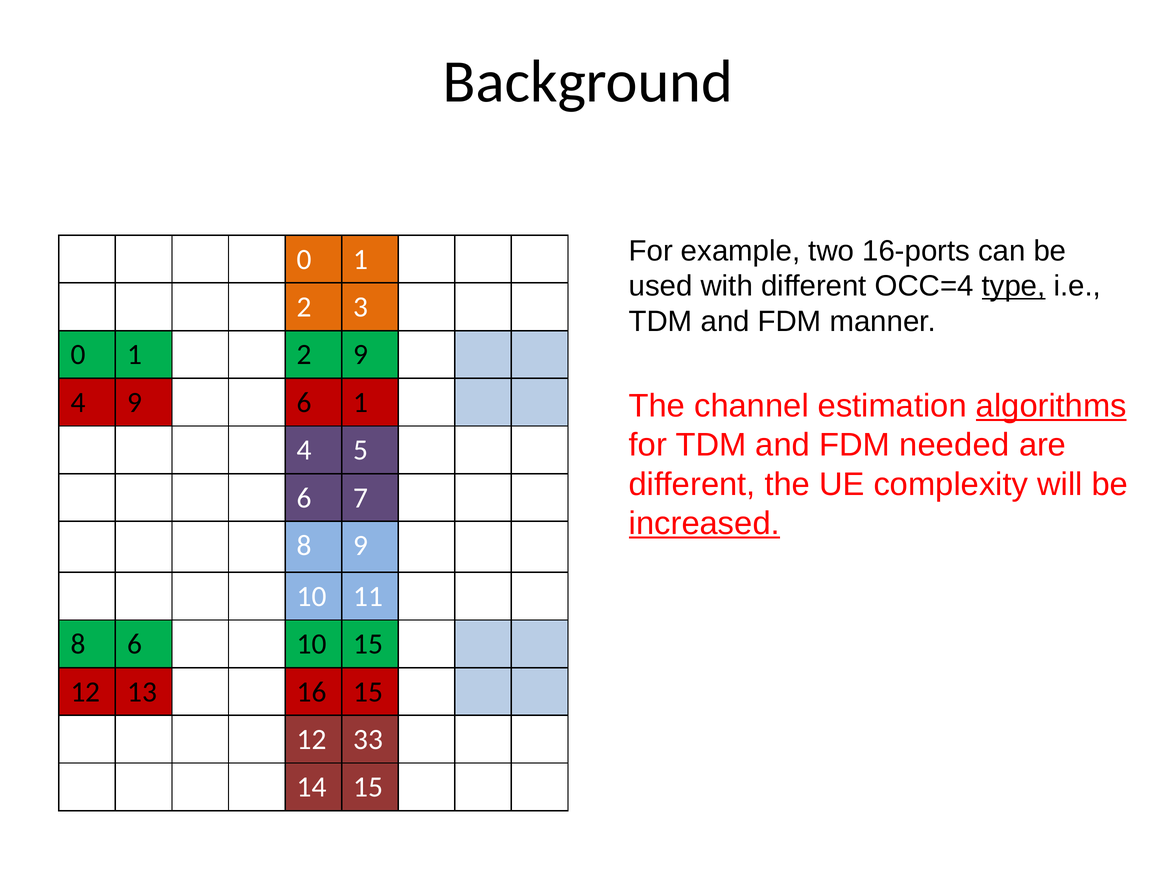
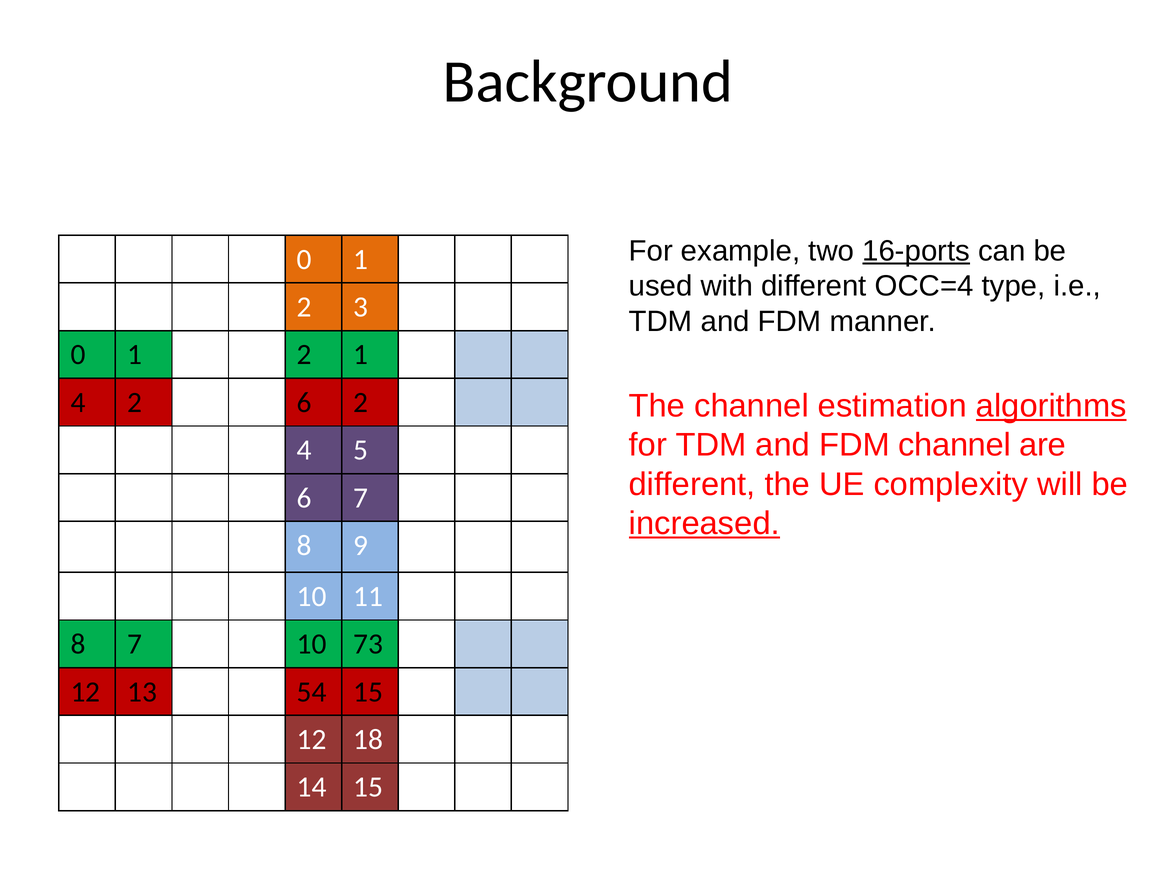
16-ports underline: none -> present
type underline: present -> none
2 9: 9 -> 1
4 9: 9 -> 2
6 1: 1 -> 2
FDM needed: needed -> channel
8 6: 6 -> 7
10 15: 15 -> 73
16: 16 -> 54
33: 33 -> 18
